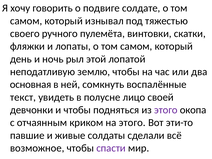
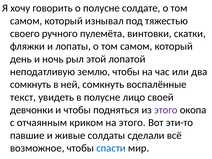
о подвиге: подвиге -> полусне
основная at (31, 84): основная -> сомкнуть
спасти colour: purple -> blue
